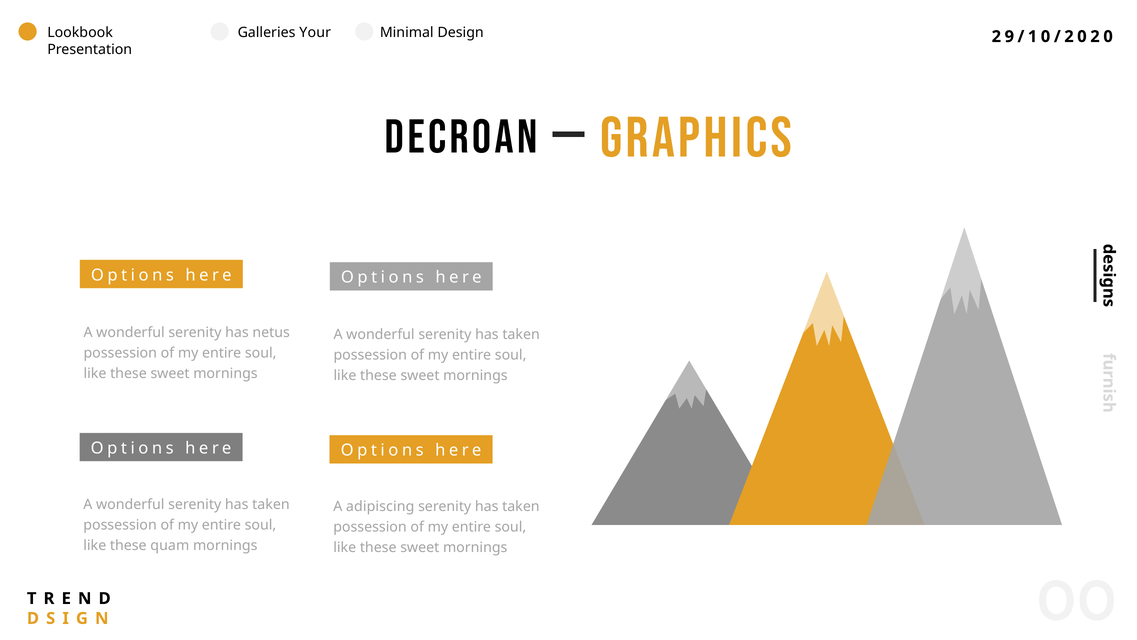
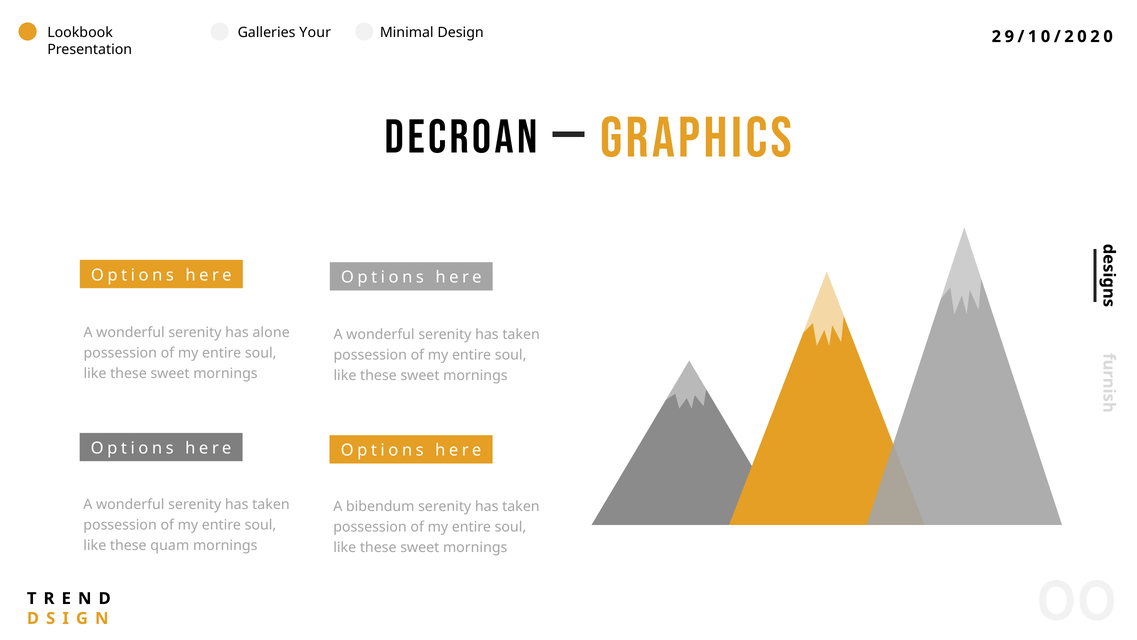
netus: netus -> alone
adipiscing: adipiscing -> bibendum
